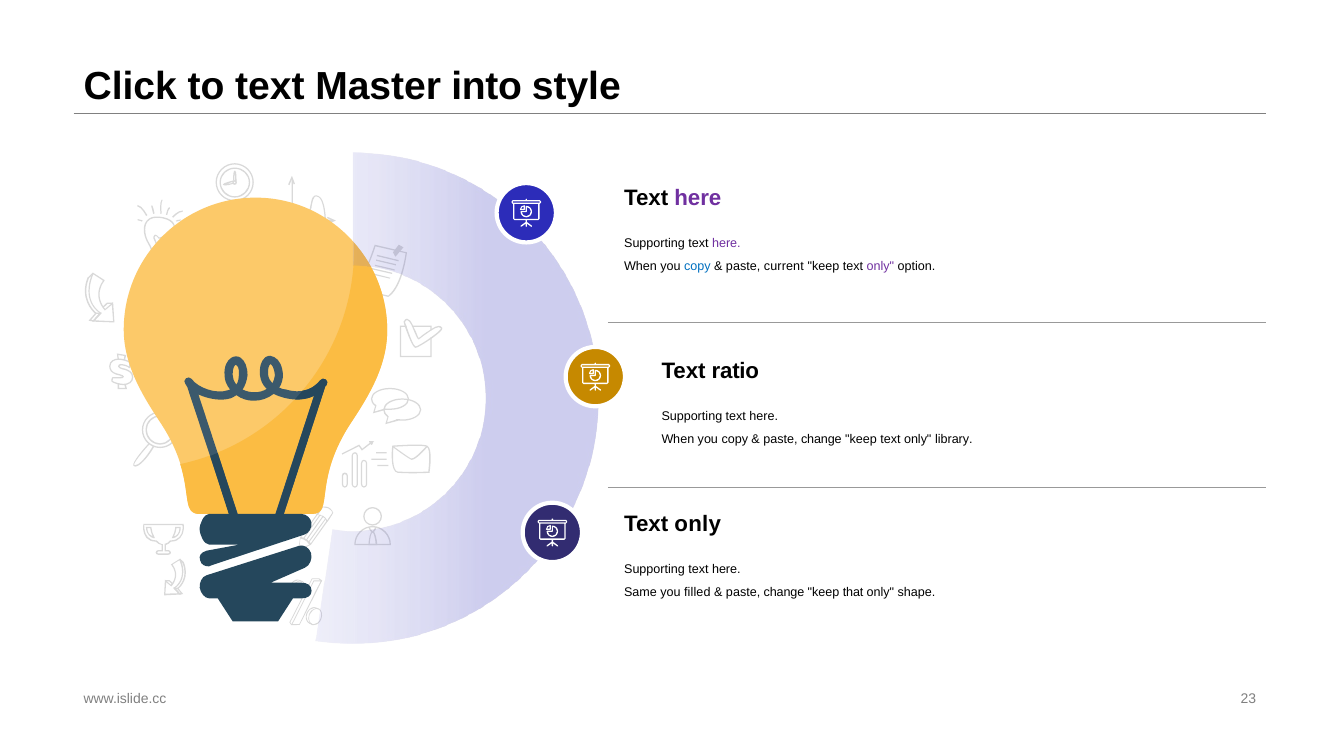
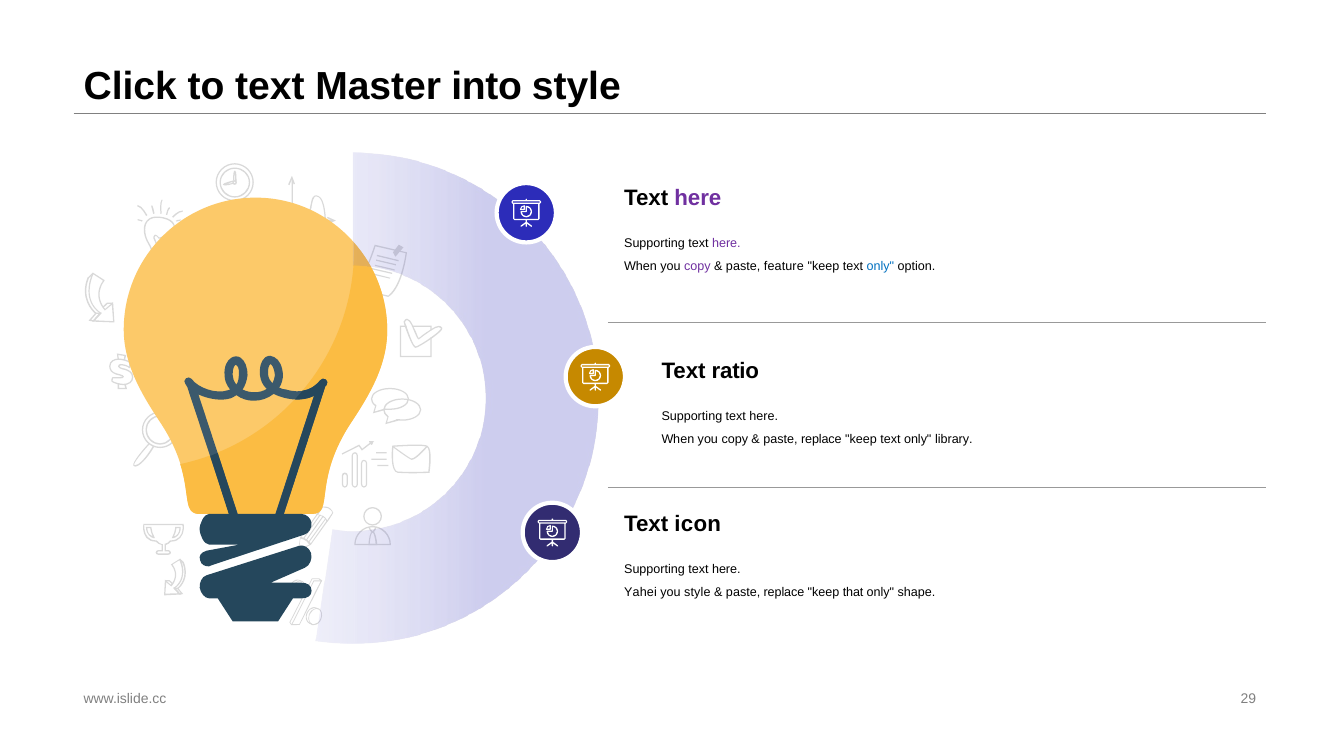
copy at (697, 266) colour: blue -> purple
current: current -> feature
only at (880, 266) colour: purple -> blue
change at (821, 439): change -> replace
only at (698, 524): only -> icon
Same: Same -> Yahei
you filled: filled -> style
change at (784, 592): change -> replace
23: 23 -> 29
